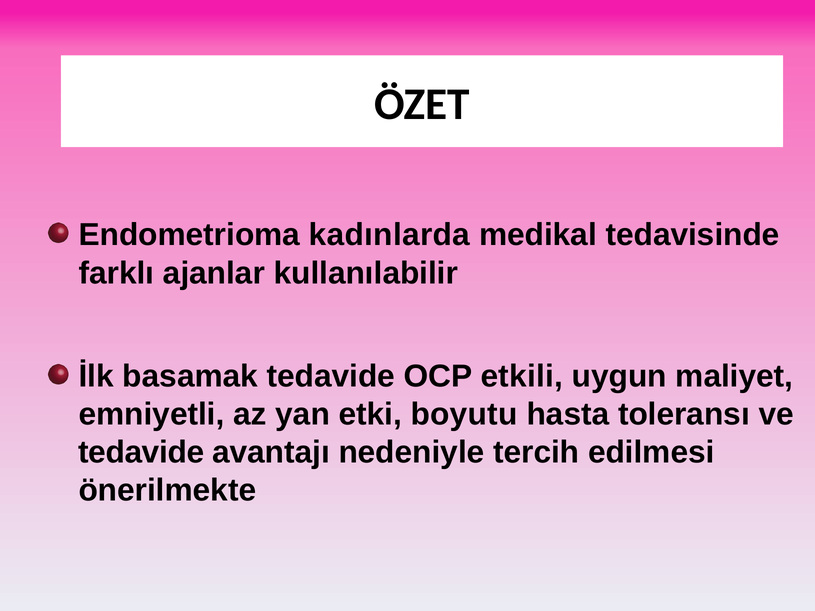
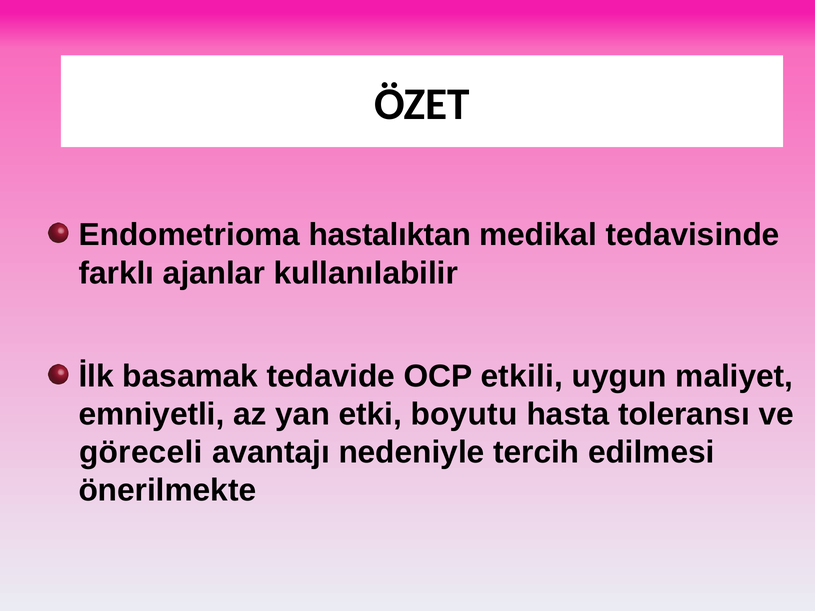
kadınlarda: kadınlarda -> hastalıktan
tedavide at (141, 453): tedavide -> göreceli
